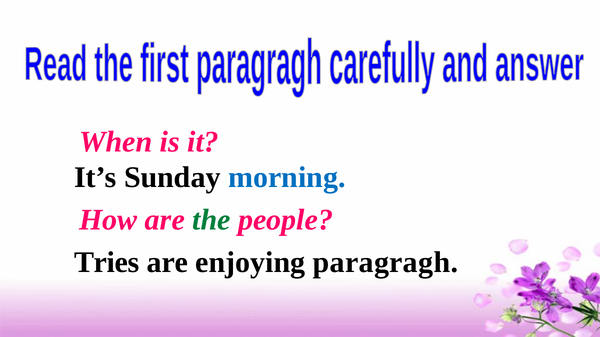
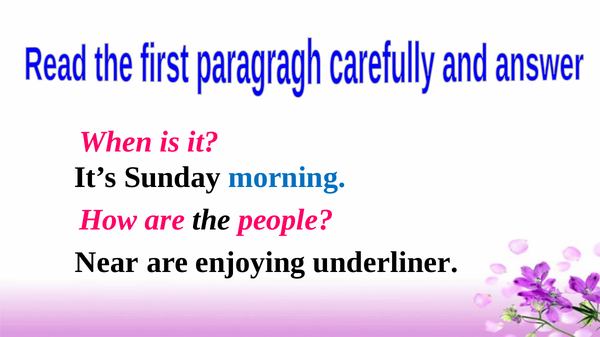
the colour: green -> black
Tries: Tries -> Near
paragragh: paragragh -> underliner
